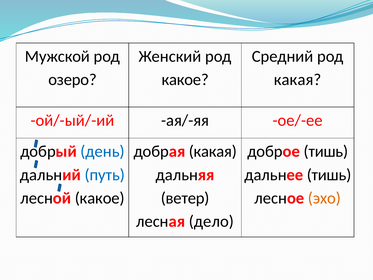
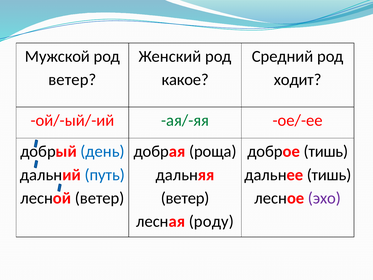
озеро at (73, 80): озеро -> ветер
какая at (298, 80): какая -> ходит
ая/-яя colour: black -> green
добрая какая: какая -> роща
лесной какое: какое -> ветер
эхо colour: orange -> purple
дело: дело -> роду
